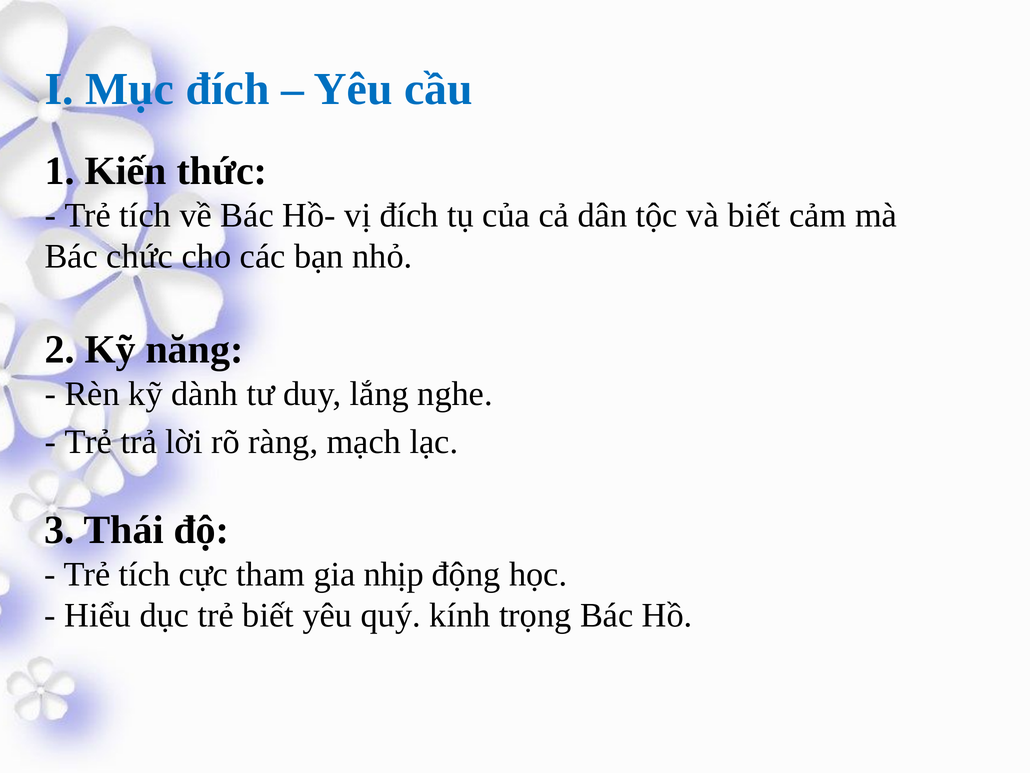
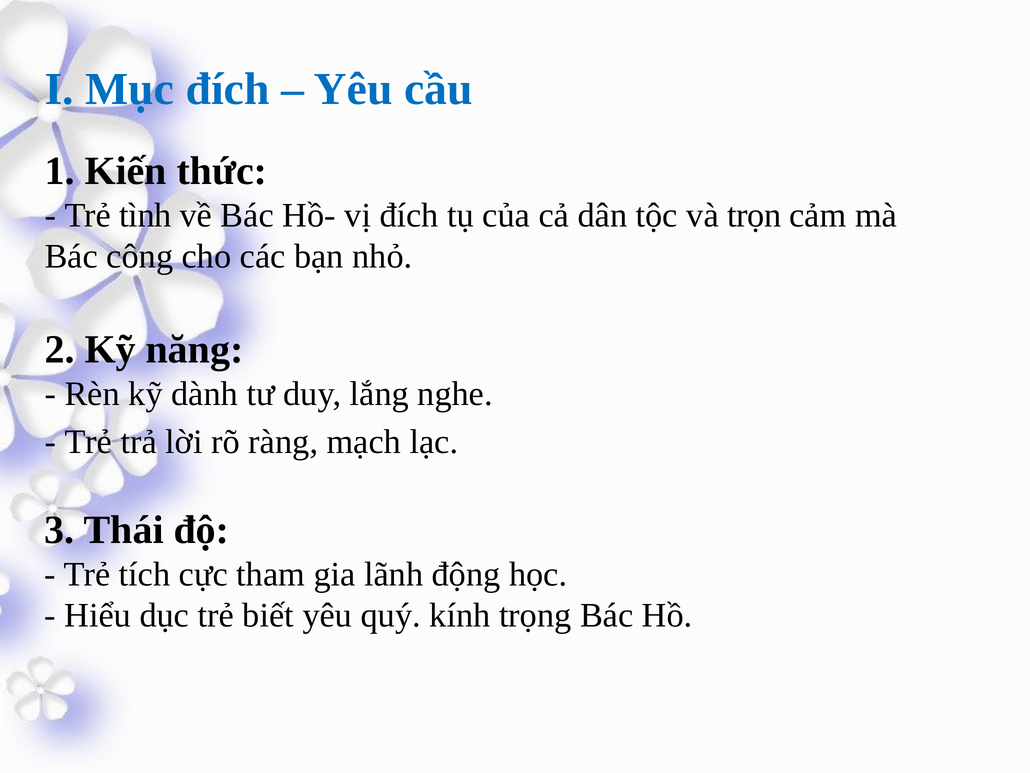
tích at (145, 215): tích -> tình
và biết: biết -> trọn
chức: chức -> công
nhịp: nhịp -> lãnh
